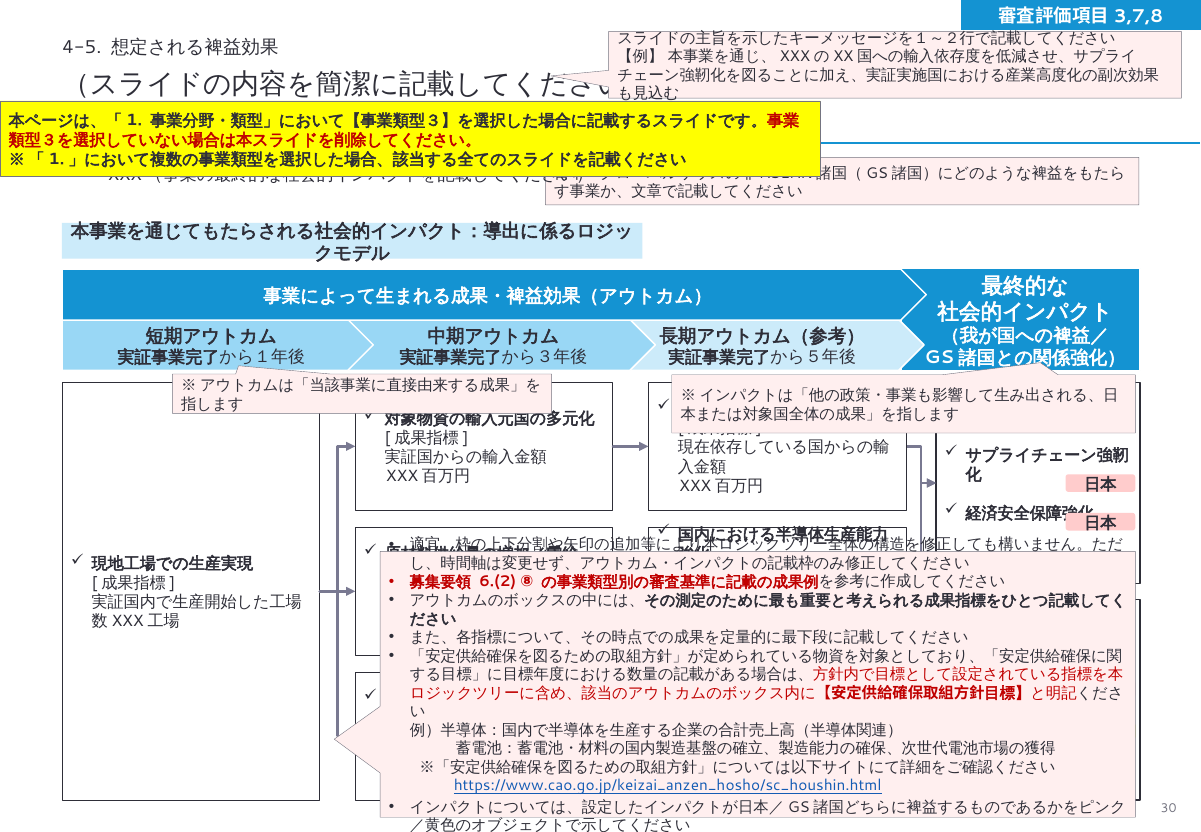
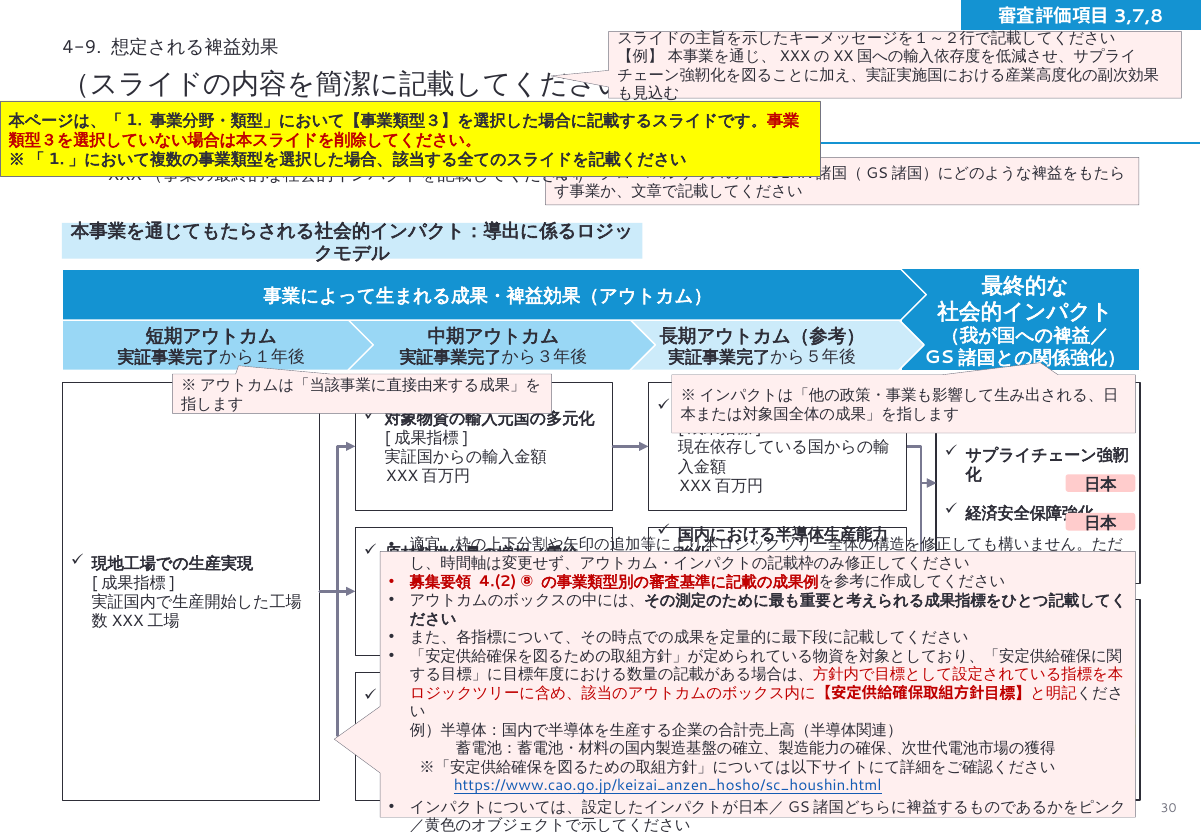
4-5: 4-5 -> 4-9
6.(2: 6.(2 -> 4.(2
